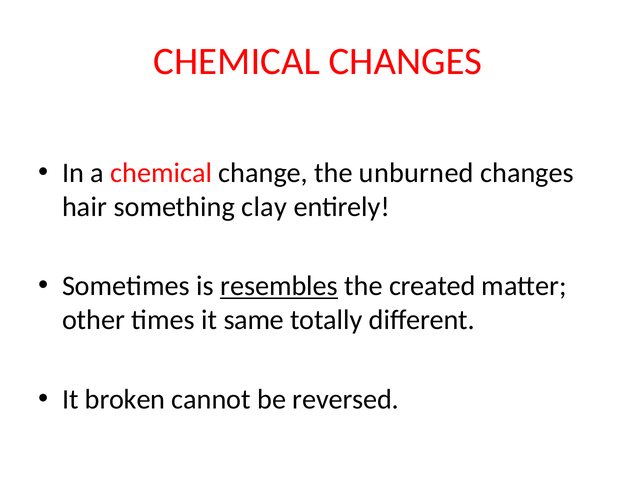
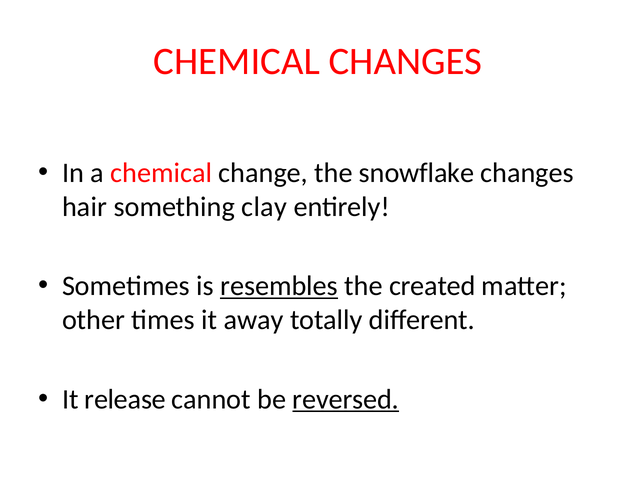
unburned: unburned -> snowflake
same: same -> away
broken: broken -> release
reversed underline: none -> present
